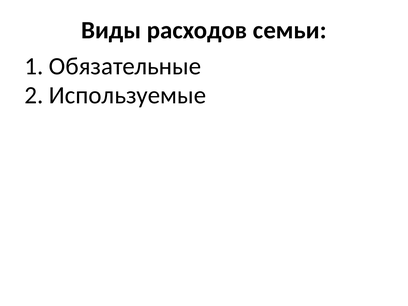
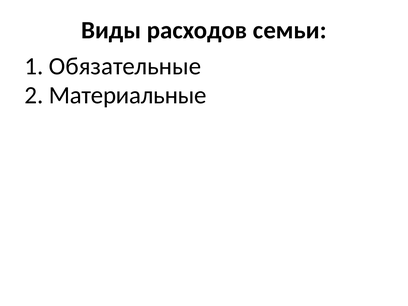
Используемые: Используемые -> Материальные
